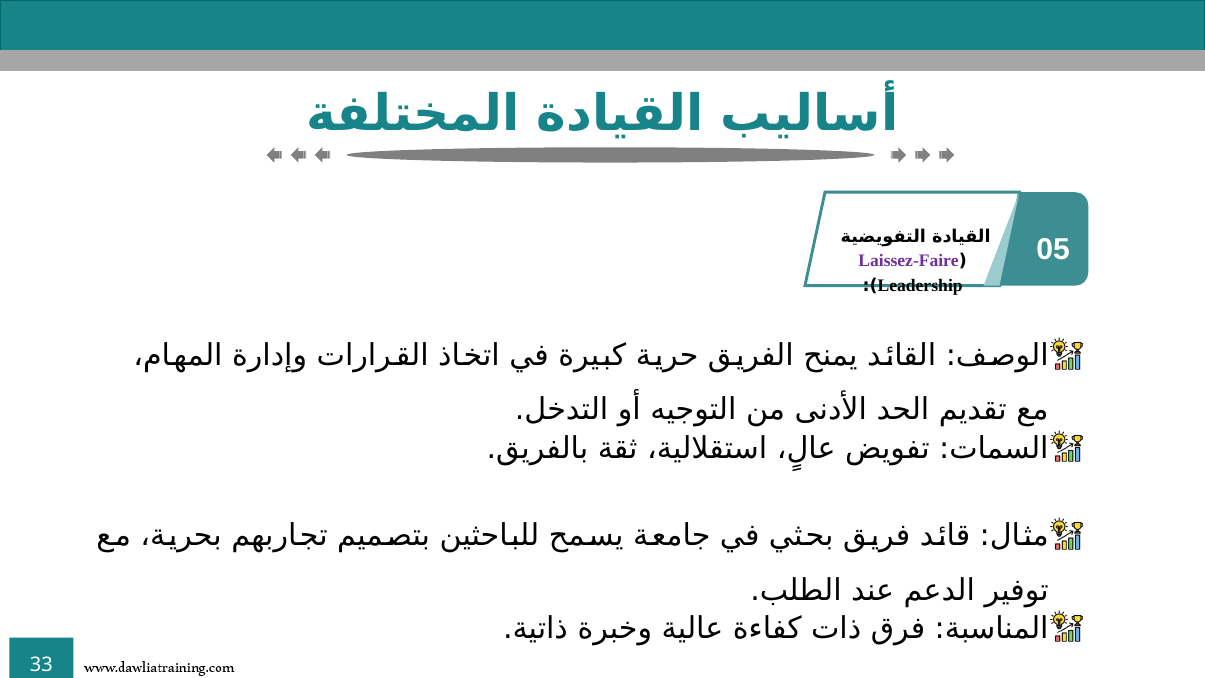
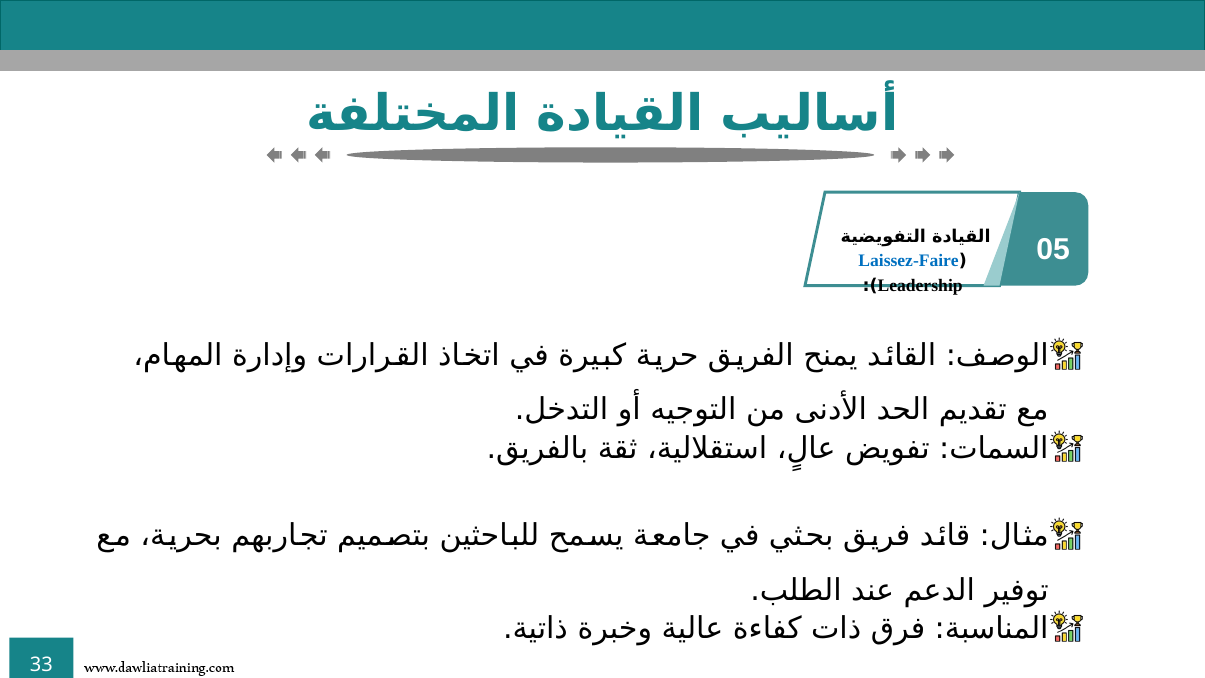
Laissez-Faire colour: purple -> blue
